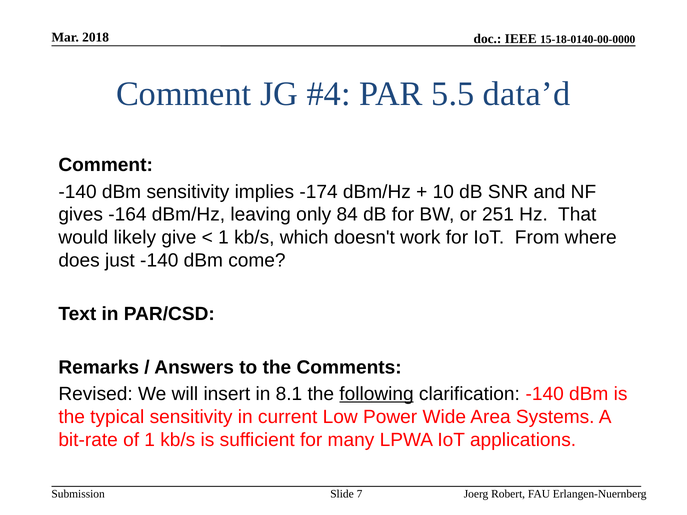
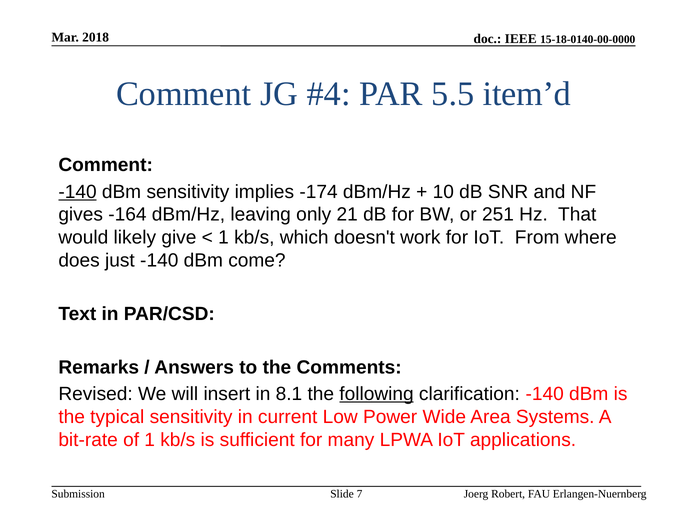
data’d: data’d -> item’d
-140 at (78, 192) underline: none -> present
84: 84 -> 21
